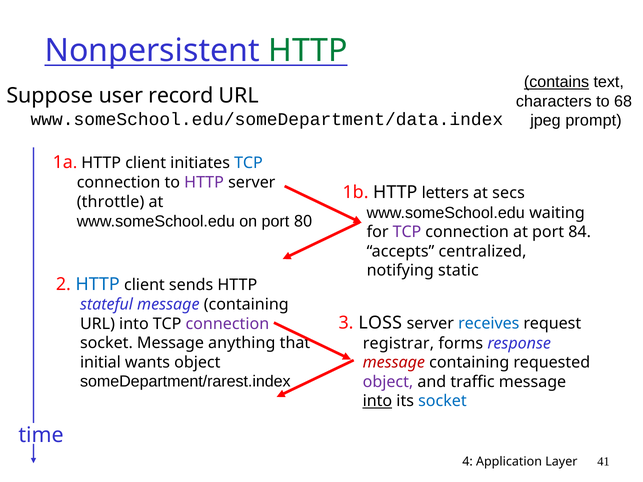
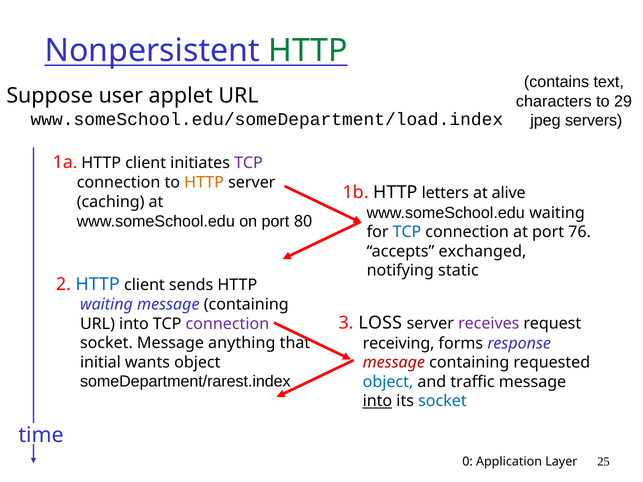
contains underline: present -> none
record: record -> applet
68: 68 -> 29
www.someSchool.edu/someDepartment/data.index: www.someSchool.edu/someDepartment/data.index -> www.someSchool.edu/someDepartment/load.index
prompt: prompt -> servers
TCP at (248, 163) colour: blue -> purple
HTTP at (204, 183) colour: purple -> orange
secs: secs -> alive
throttle: throttle -> caching
TCP at (407, 232) colour: purple -> blue
84: 84 -> 76
centralized: centralized -> exchanged
stateful at (106, 305): stateful -> waiting
receives colour: blue -> purple
registrar: registrar -> receiving
object at (388, 382) colour: purple -> blue
4: 4 -> 0
41: 41 -> 25
